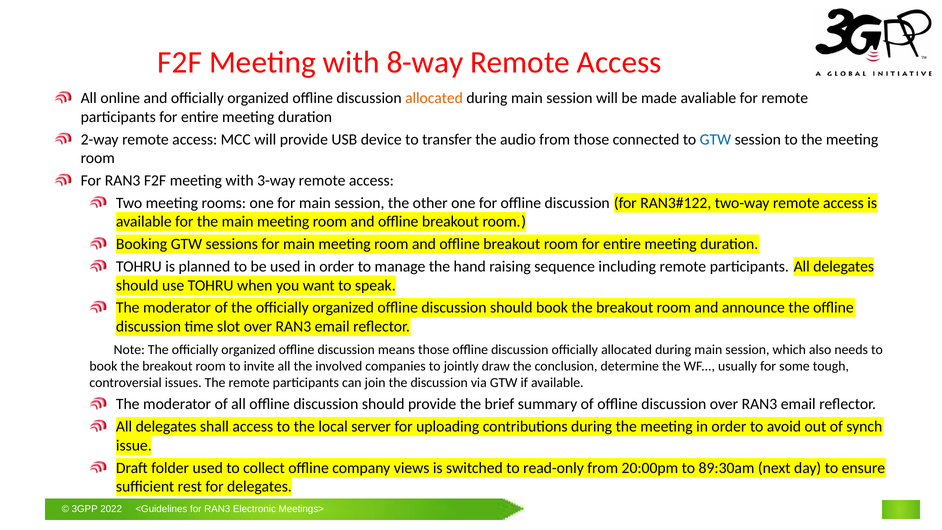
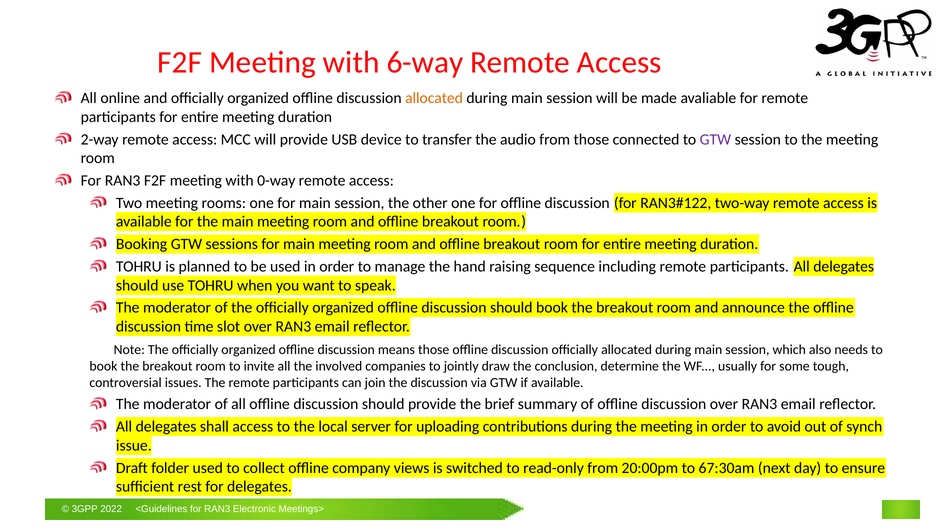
8-way: 8-way -> 6-way
GTW at (715, 139) colour: blue -> purple
3-way: 3-way -> 0-way
89:30am: 89:30am -> 67:30am
